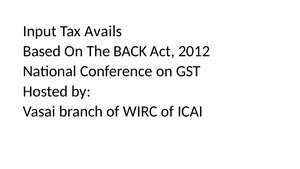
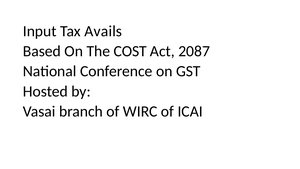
BACK: BACK -> COST
2012: 2012 -> 2087
